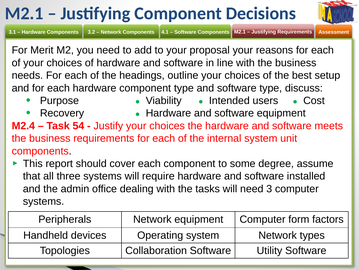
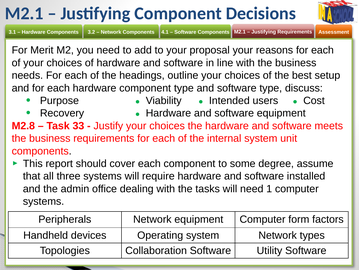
M2.4: M2.4 -> M2.8
54: 54 -> 33
3: 3 -> 1
